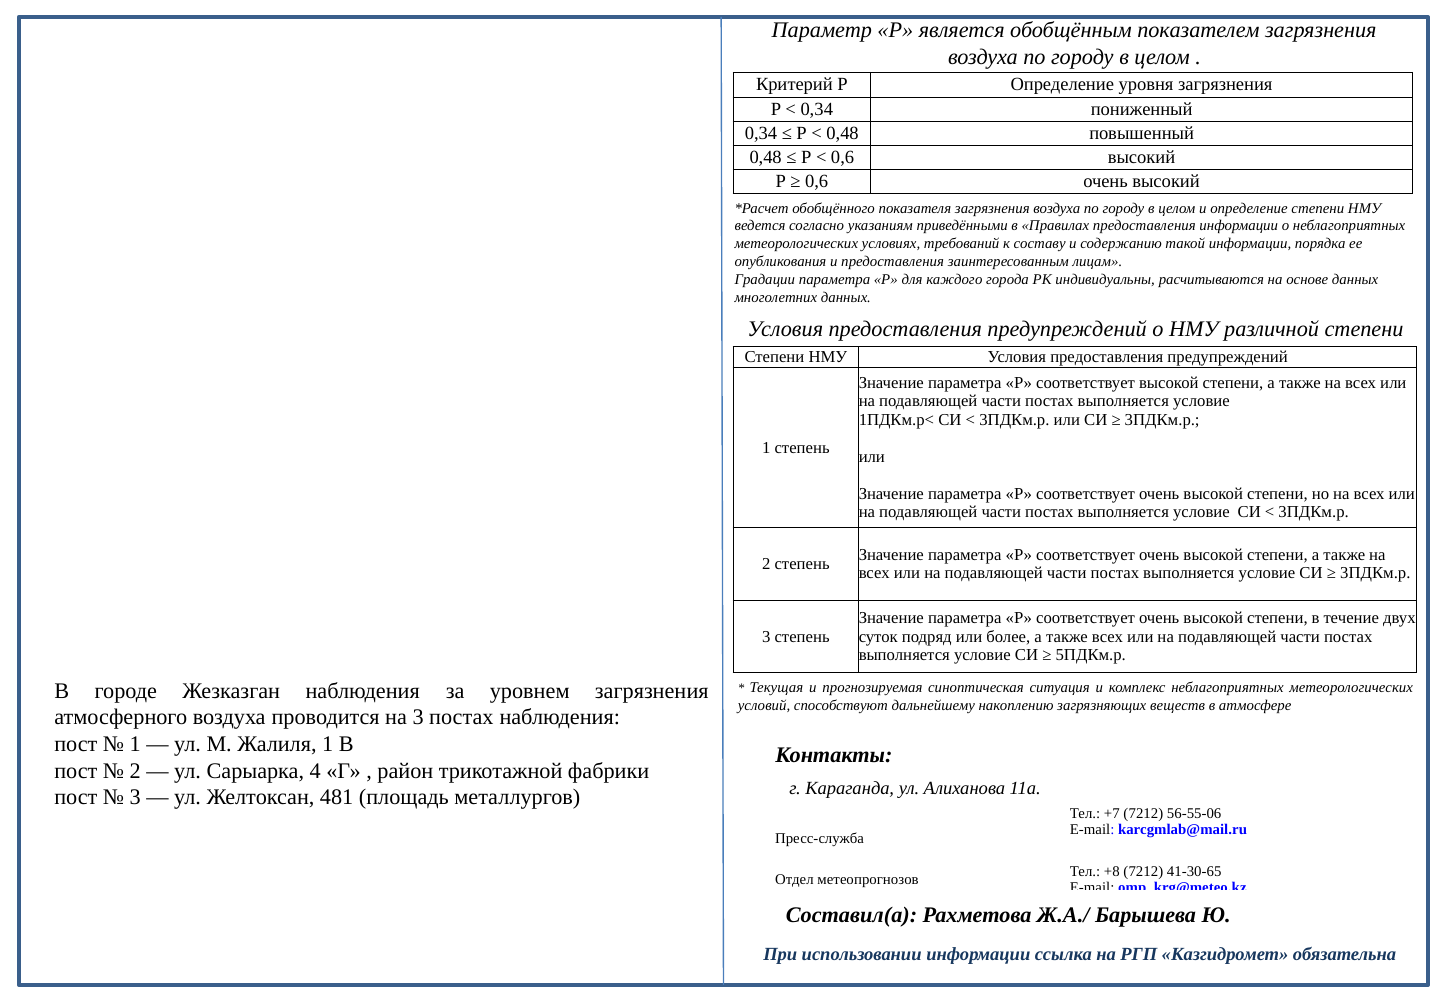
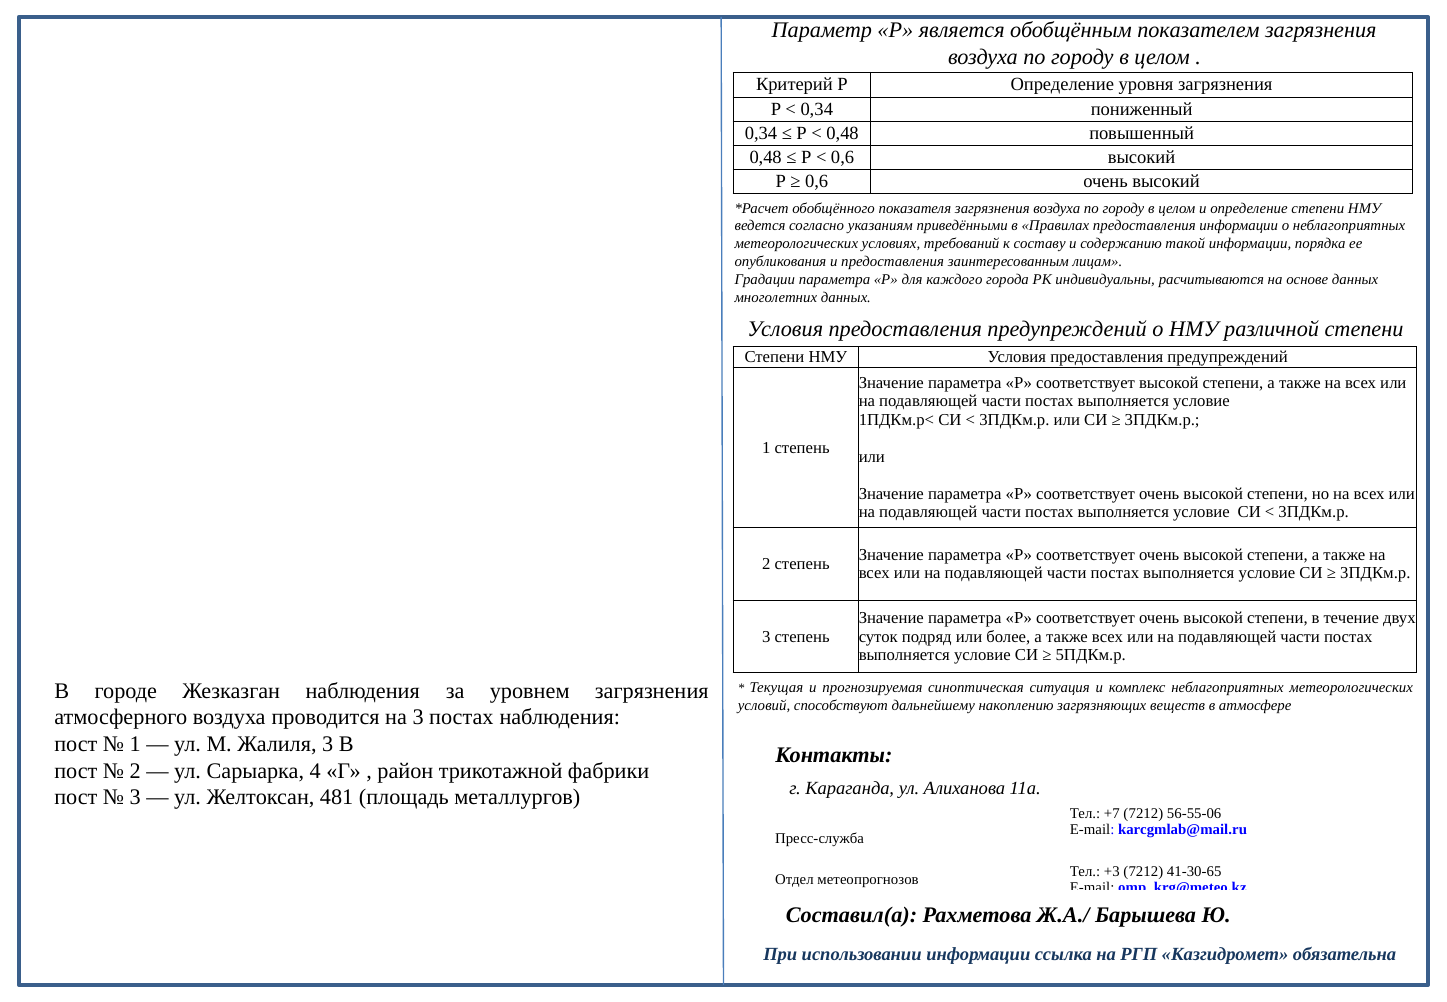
Жалиля 1: 1 -> 3
+8: +8 -> +3
